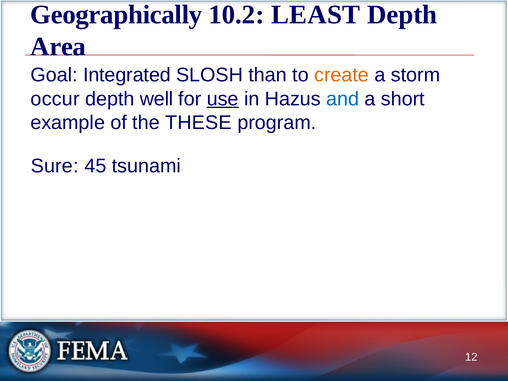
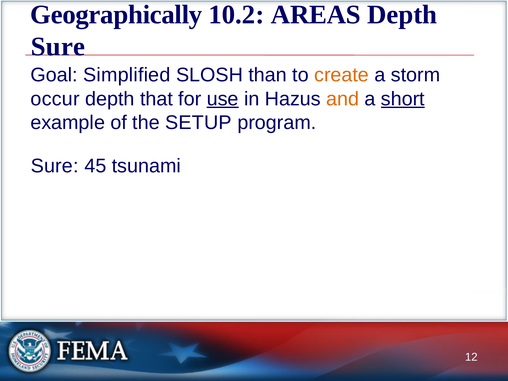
LEAST: LEAST -> AREAS
Area at (58, 47): Area -> Sure
Integrated: Integrated -> Simplified
well: well -> that
and colour: blue -> orange
short underline: none -> present
THESE: THESE -> SETUP
